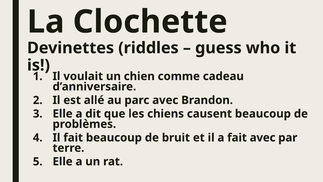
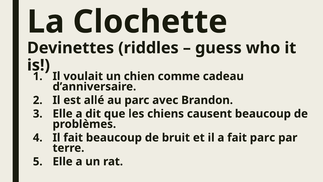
fait avec: avec -> parc
